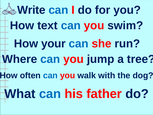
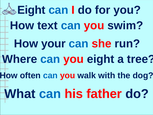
Write at (31, 10): Write -> Eight
you jump: jump -> eight
